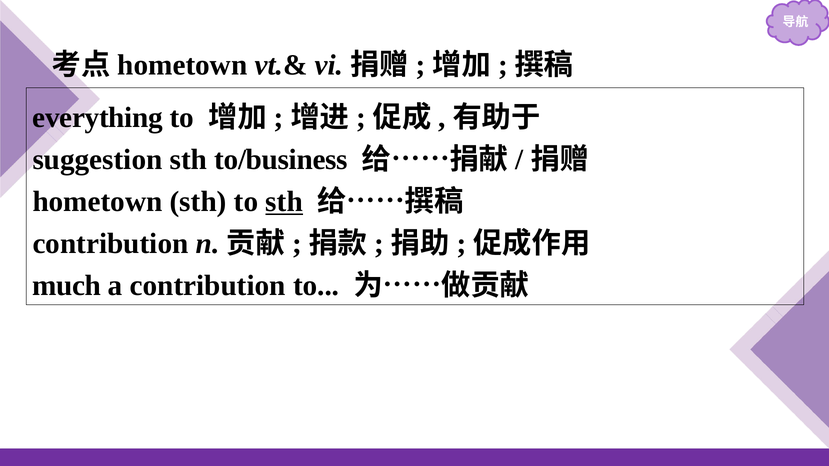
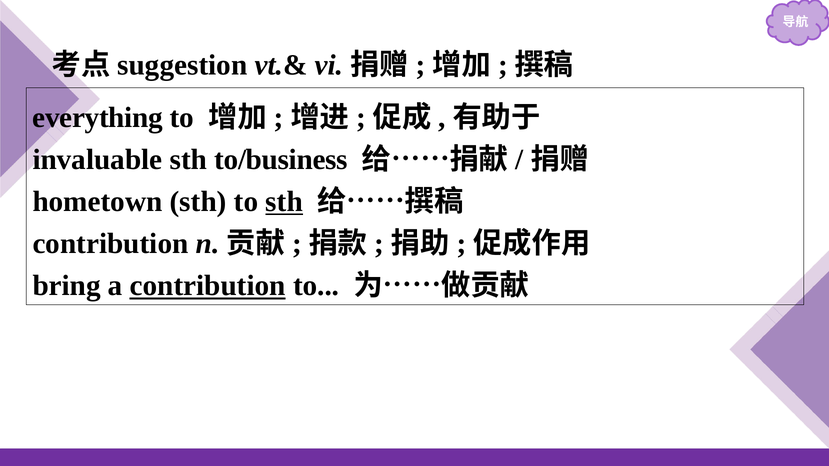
hometown at (182, 65): hometown -> suggestion
suggestion: suggestion -> invaluable
much: much -> bring
contribution at (208, 286) underline: none -> present
